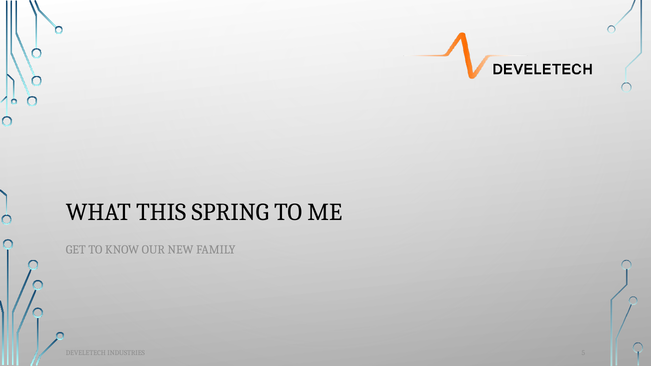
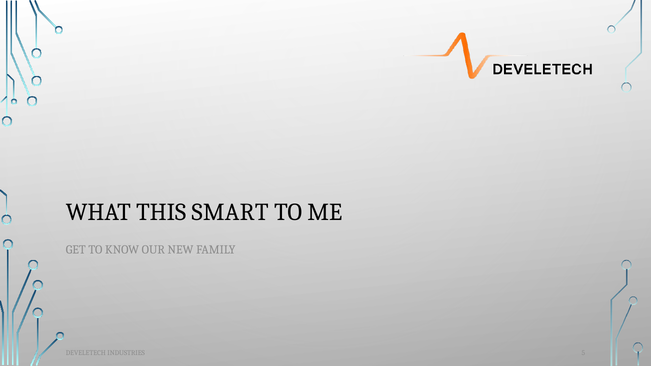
SPRING: SPRING -> SMART
